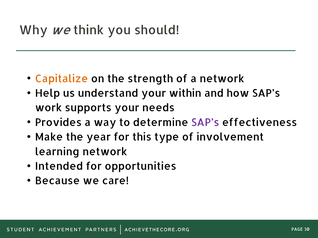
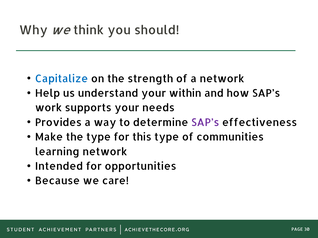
Capitalize colour: orange -> blue
the year: year -> type
involvement: involvement -> communities
